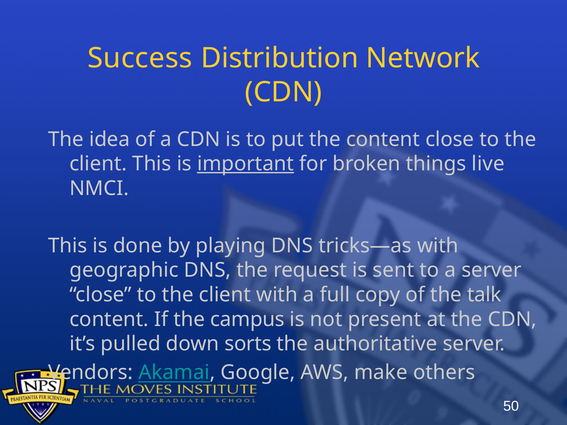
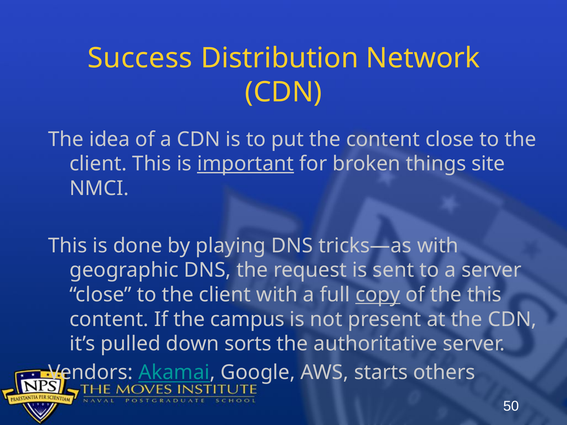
live: live -> site
copy underline: none -> present
the talk: talk -> this
make: make -> starts
